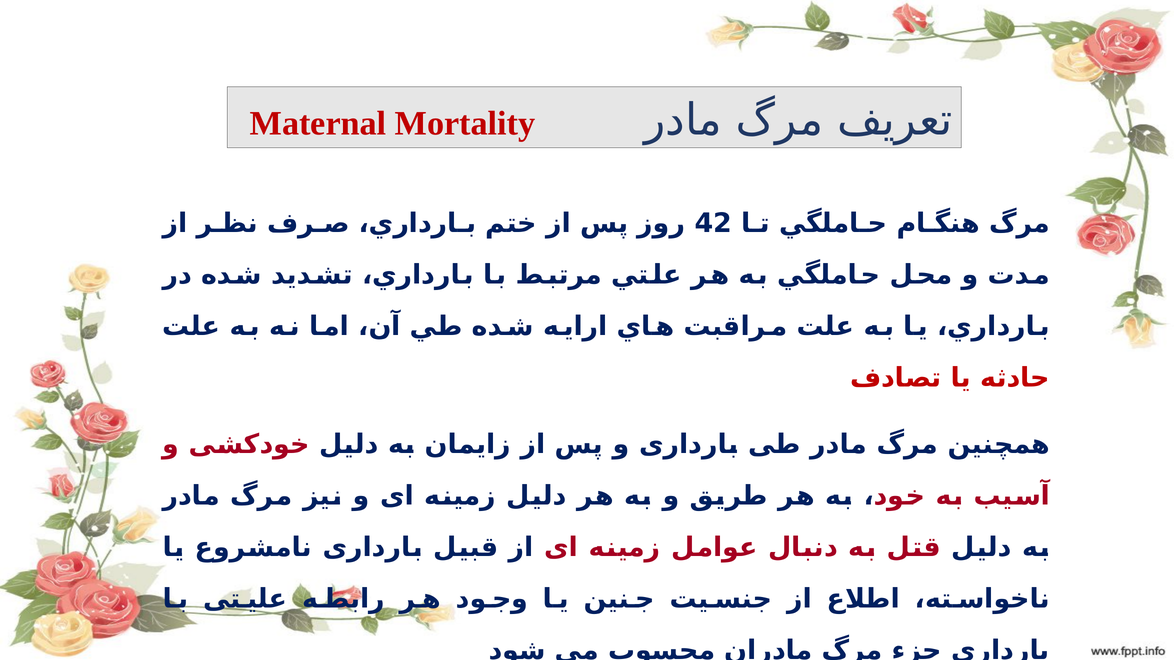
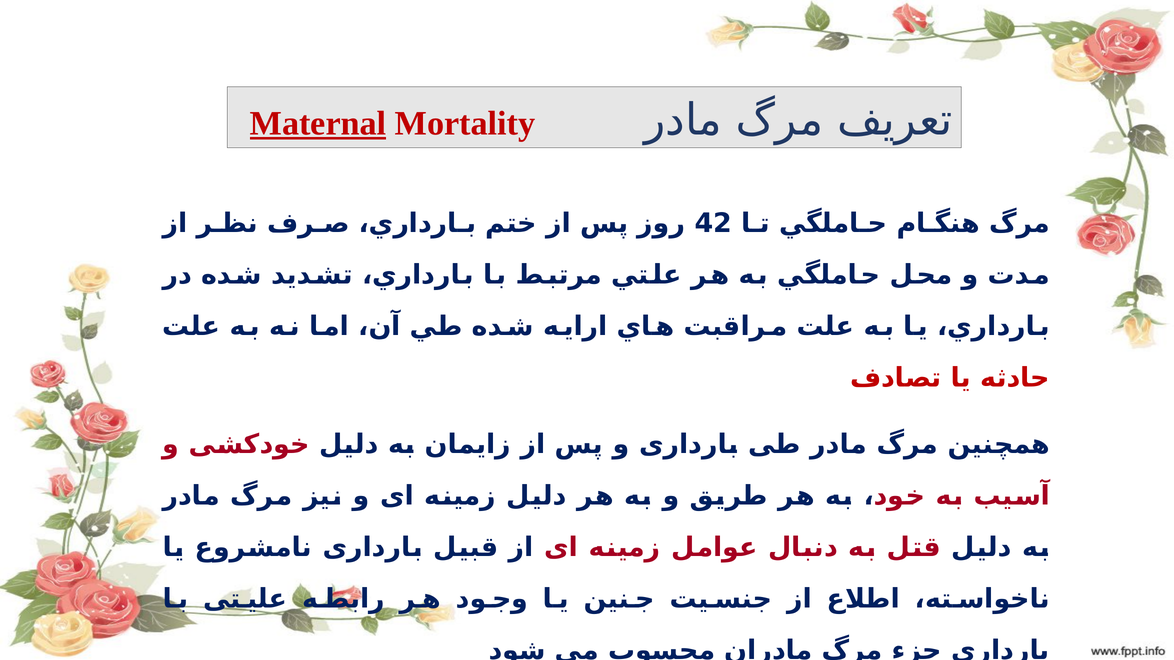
Maternal underline: none -> present
